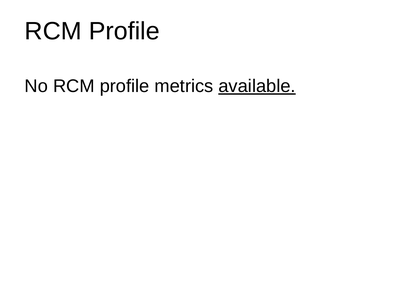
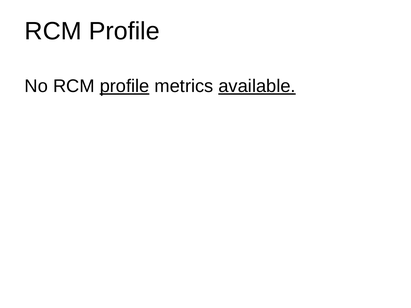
profile at (125, 86) underline: none -> present
